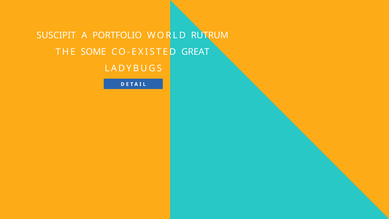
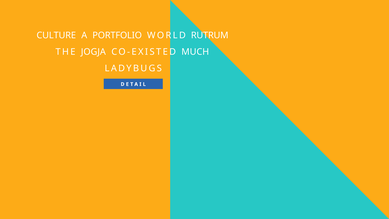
SUSCIPIT: SUSCIPIT -> CULTURE
SOME: SOME -> JOGJA
GREAT: GREAT -> MUCH
